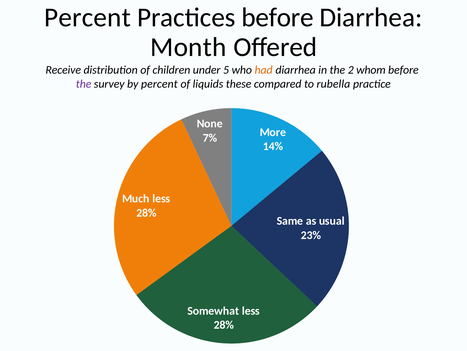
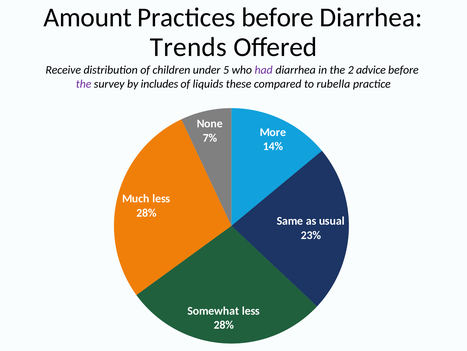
Percent at (88, 18): Percent -> Amount
Month: Month -> Trends
had colour: orange -> purple
whom: whom -> advice
by percent: percent -> includes
